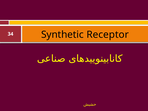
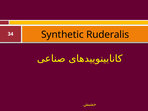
Receptor: Receptor -> Ruderalis
